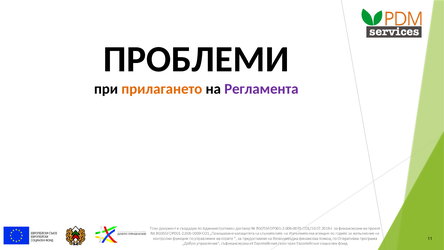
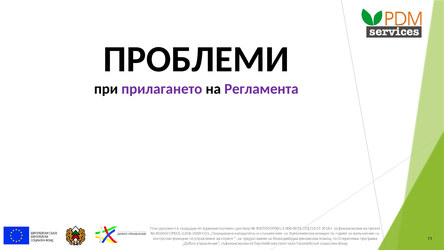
прилагането colour: orange -> purple
